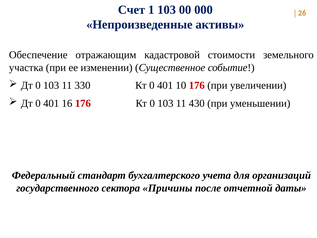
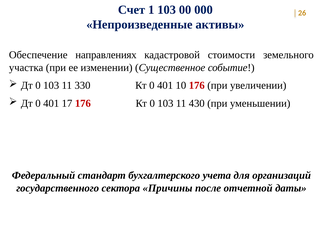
отражающим: отражающим -> направлениях
16: 16 -> 17
